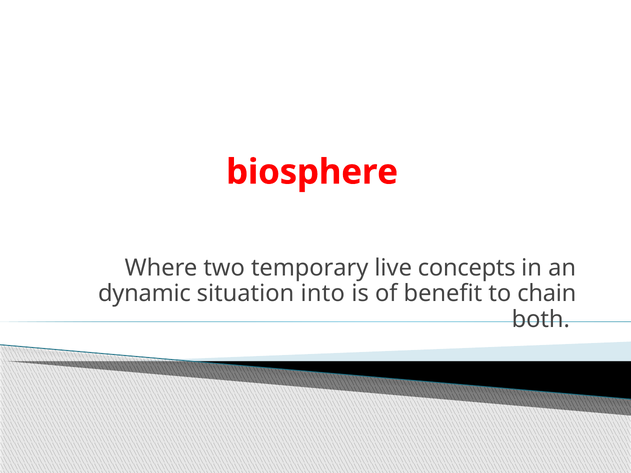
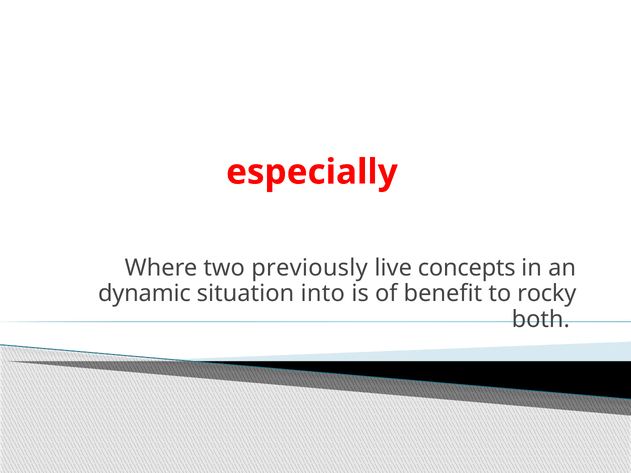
biosphere: biosphere -> especially
temporary: temporary -> previously
chain: chain -> rocky
